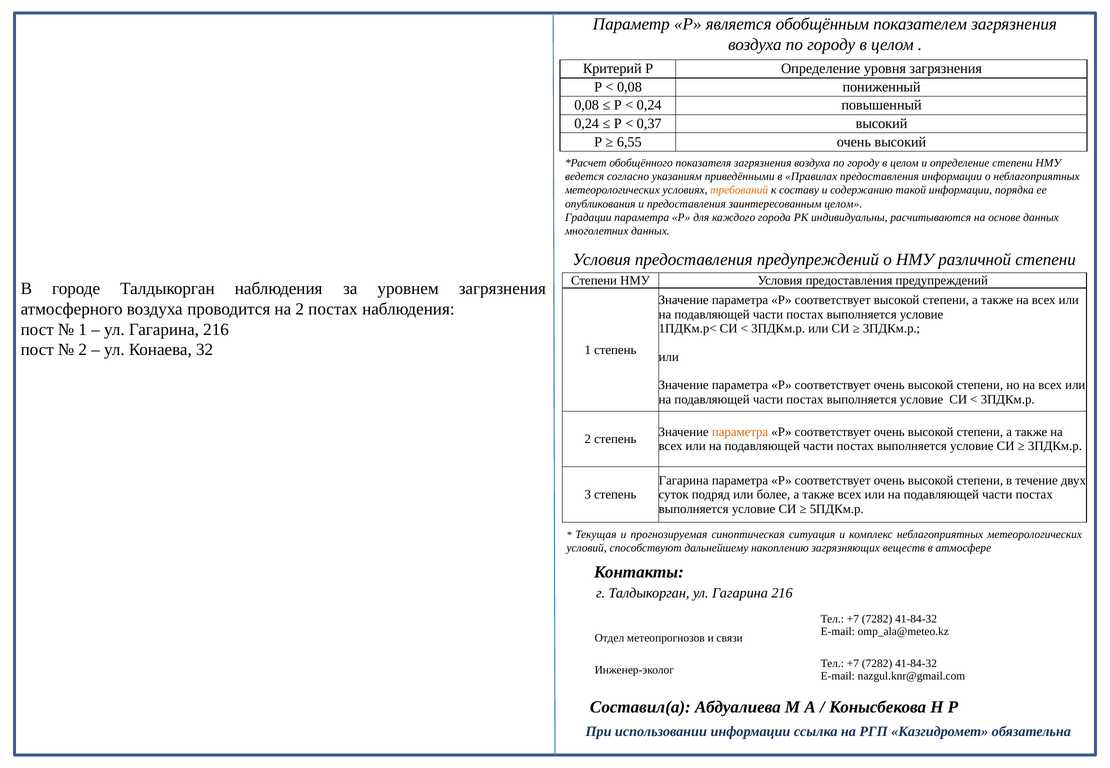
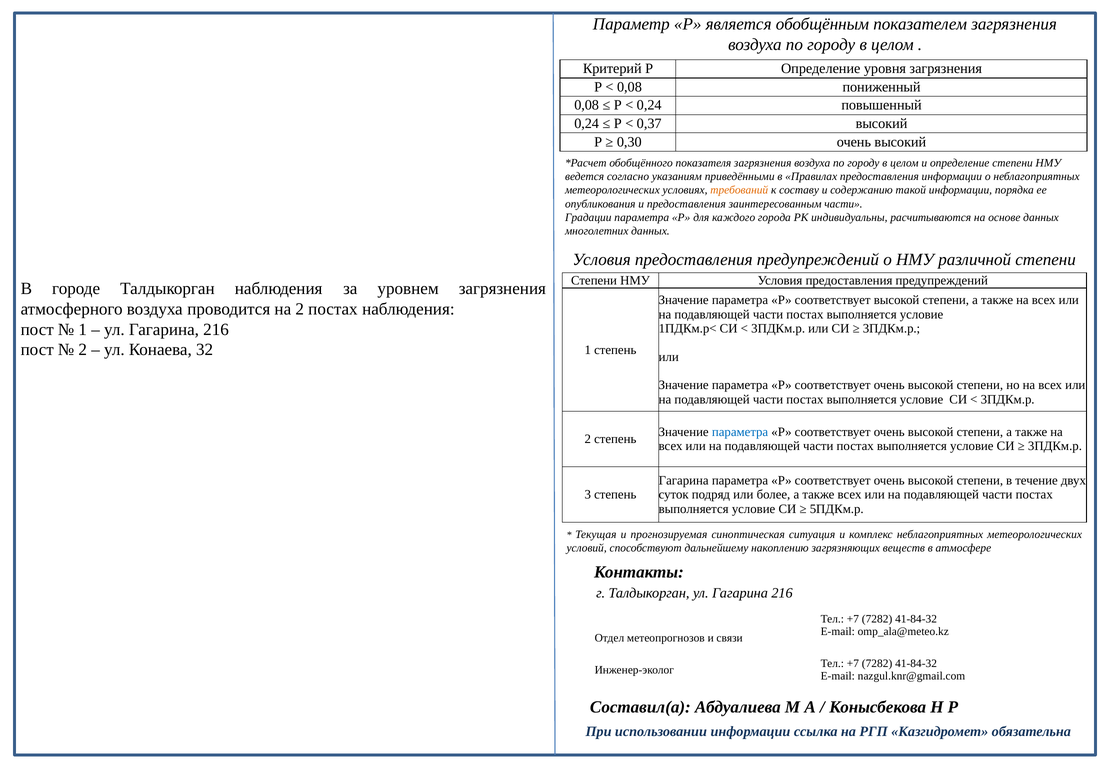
6,55: 6,55 -> 0,30
заинтересованным целом: целом -> части
параметра at (740, 432) colour: orange -> blue
